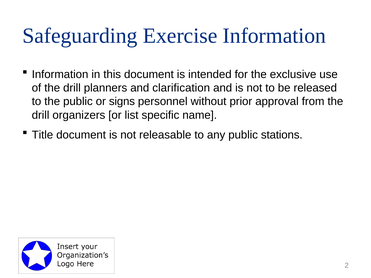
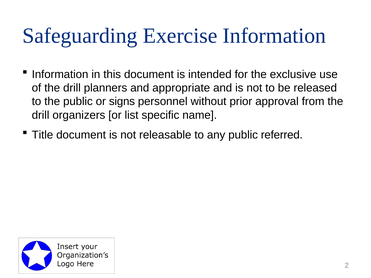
clarification: clarification -> appropriate
stations: stations -> referred
